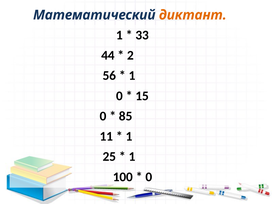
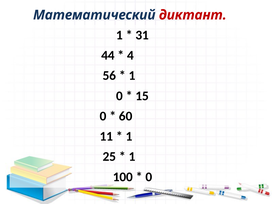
диктант colour: orange -> red
33: 33 -> 31
2: 2 -> 4
85: 85 -> 60
